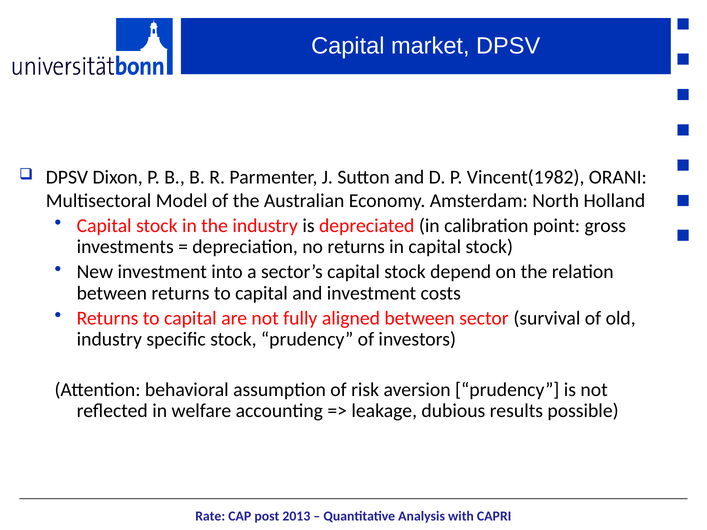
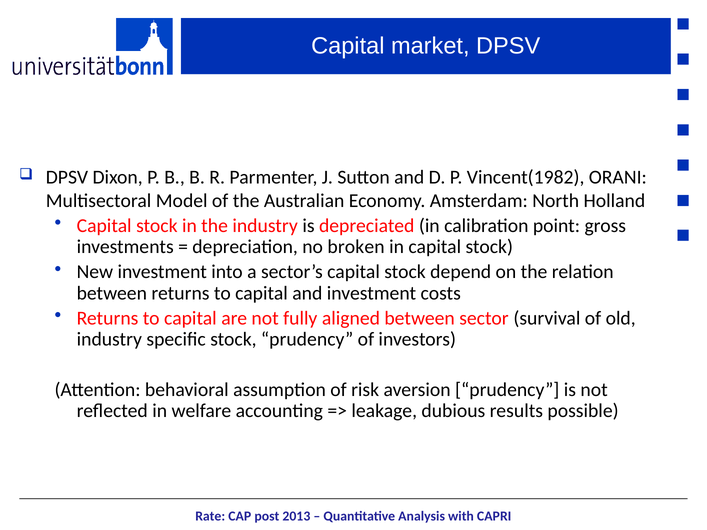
no returns: returns -> broken
